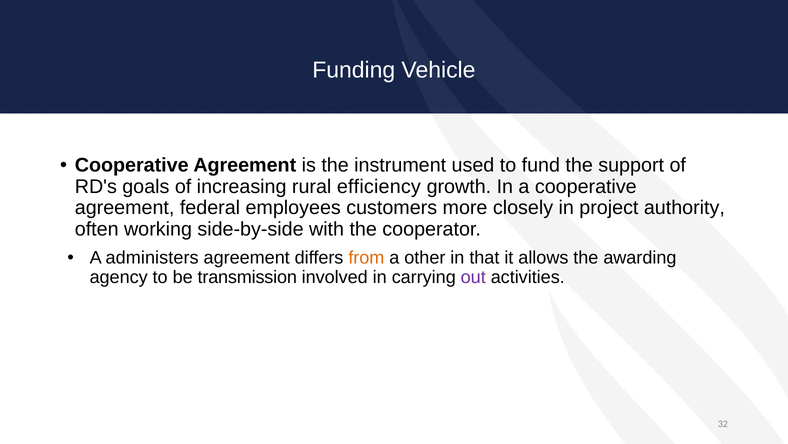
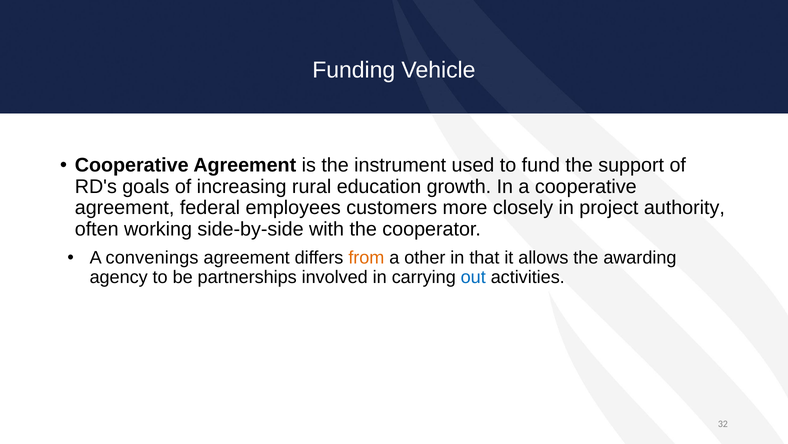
efficiency: efficiency -> education
administers: administers -> convenings
transmission: transmission -> partnerships
out colour: purple -> blue
